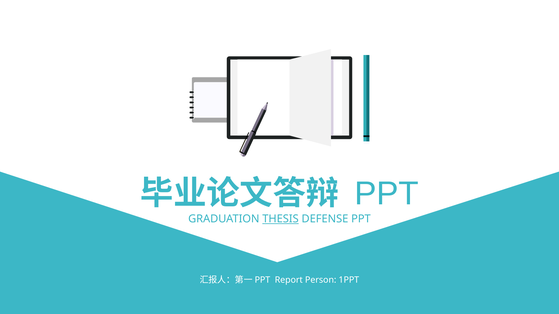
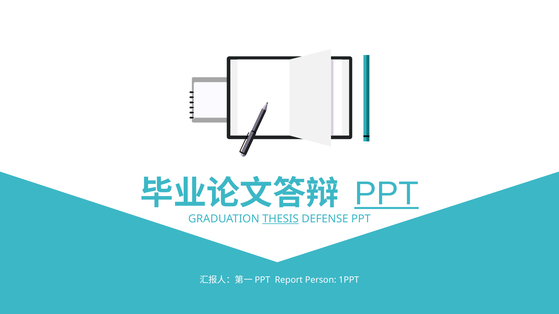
PPT at (387, 194) underline: none -> present
